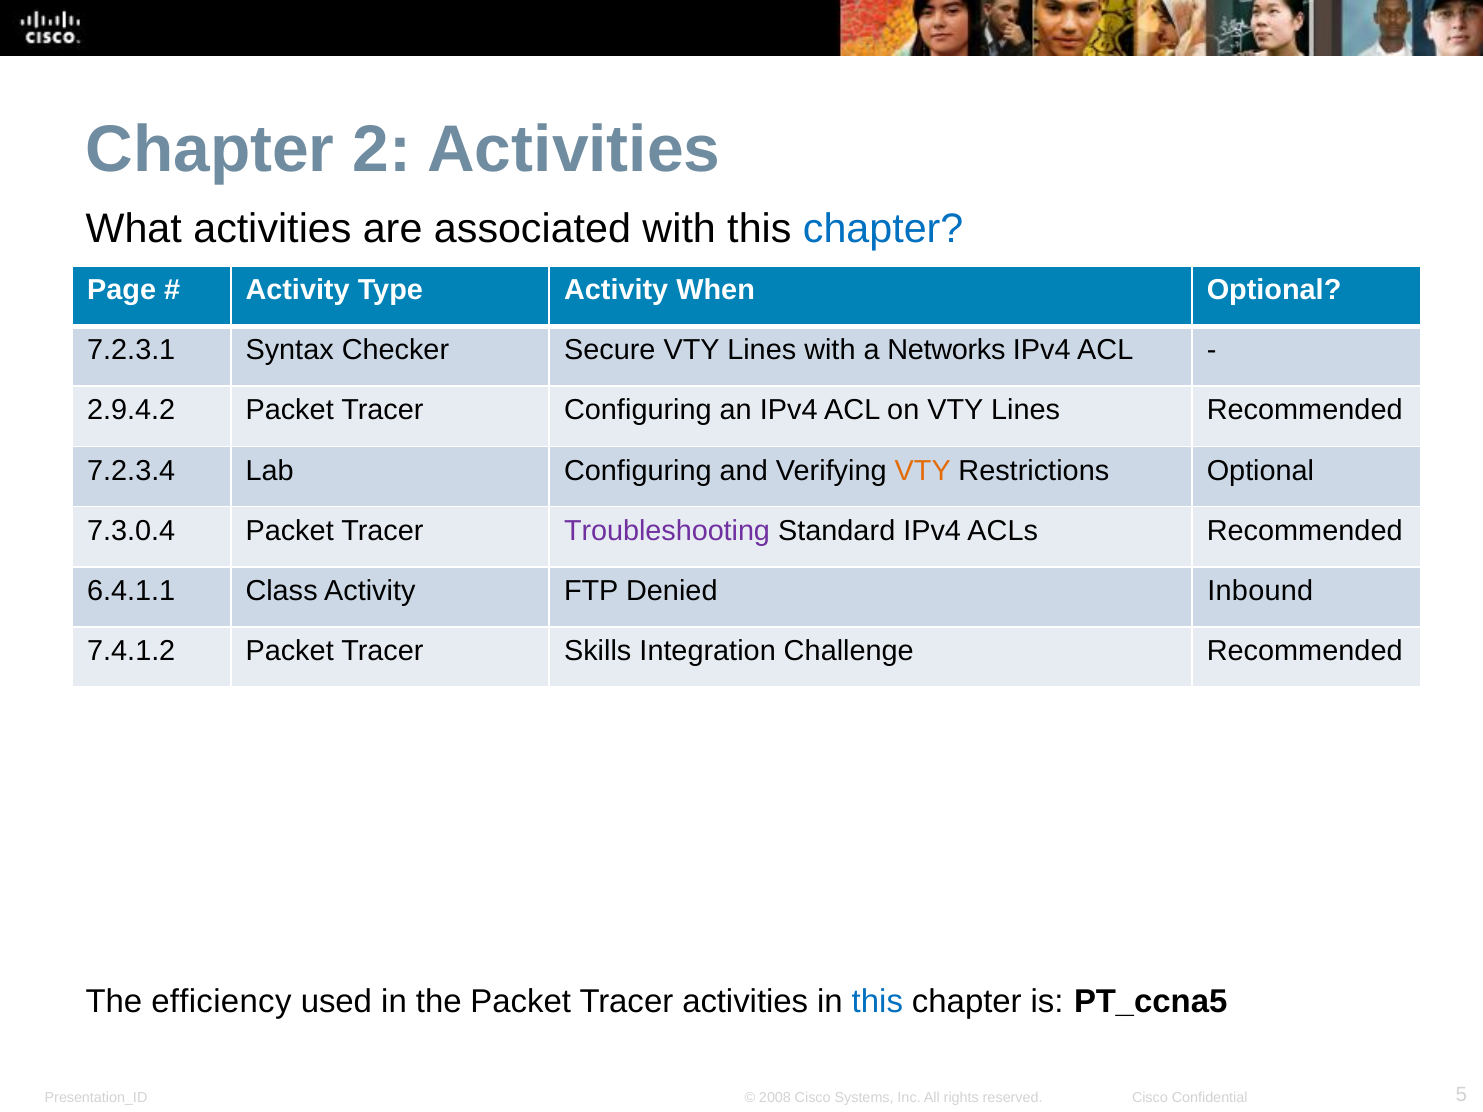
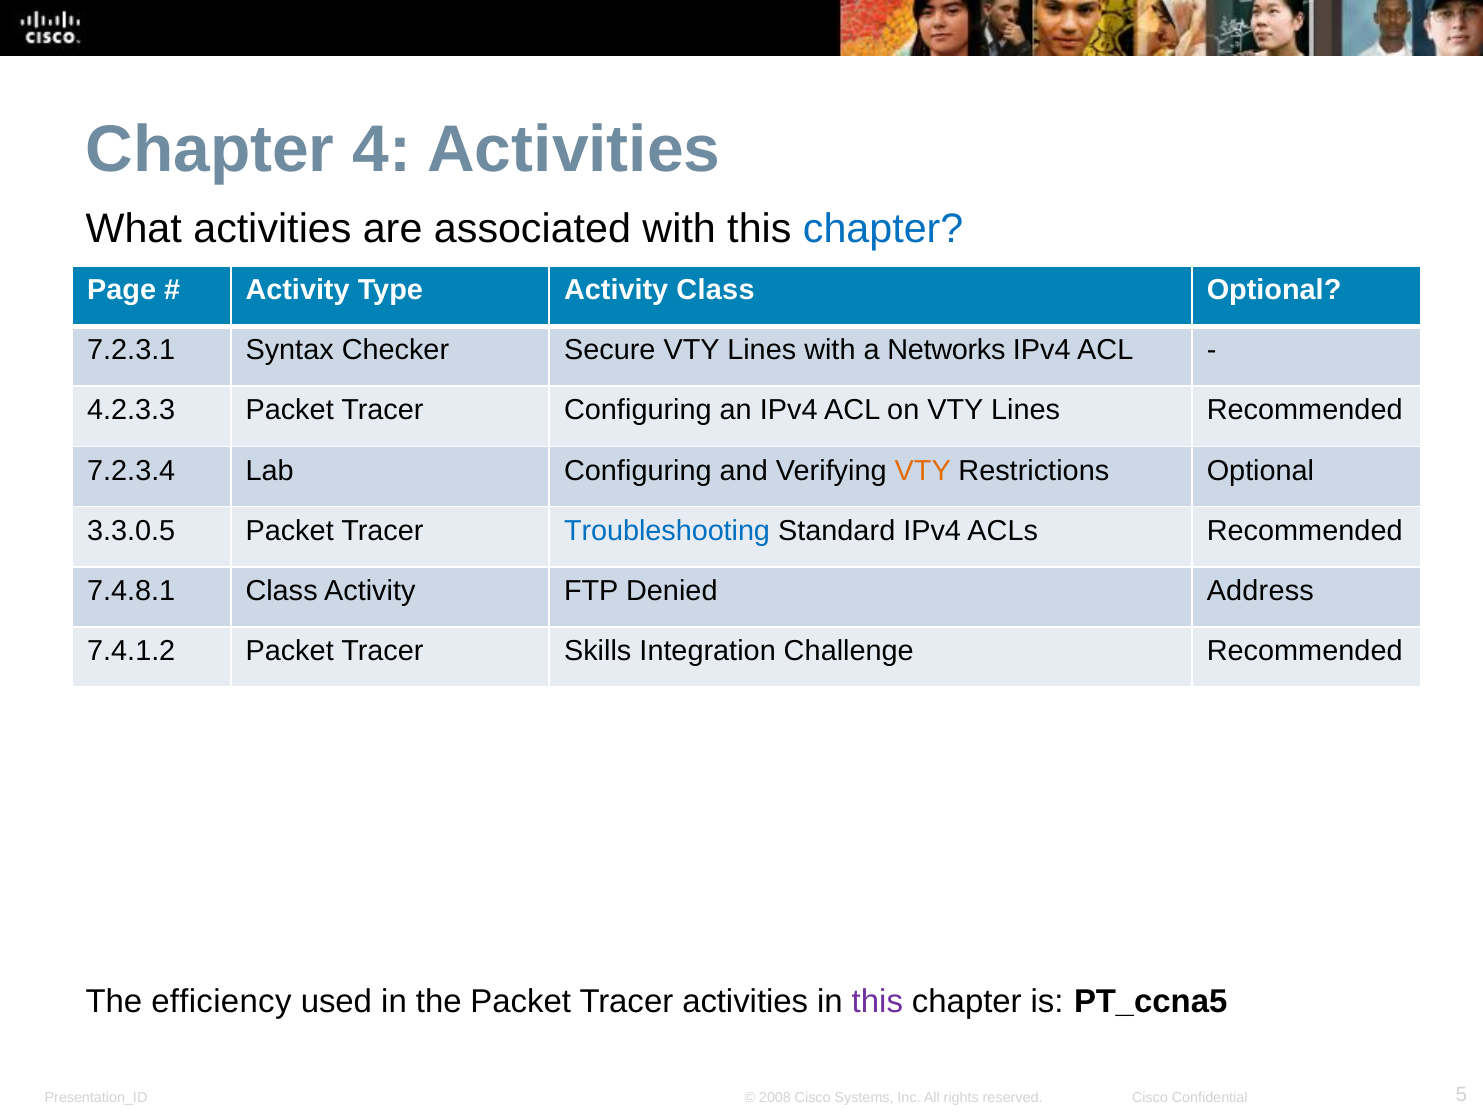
2: 2 -> 4
Activity When: When -> Class
2.9.4.2: 2.9.4.2 -> 4.2.3.3
7.3.0.4: 7.3.0.4 -> 3.3.0.5
Troubleshooting colour: purple -> blue
6.4.1.1: 6.4.1.1 -> 7.4.8.1
Inbound: Inbound -> Address
this at (877, 1002) colour: blue -> purple
